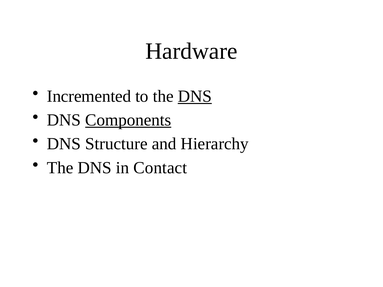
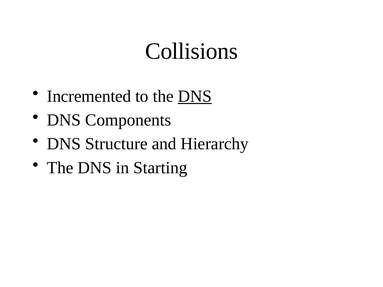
Hardware: Hardware -> Collisions
Components underline: present -> none
Contact: Contact -> Starting
